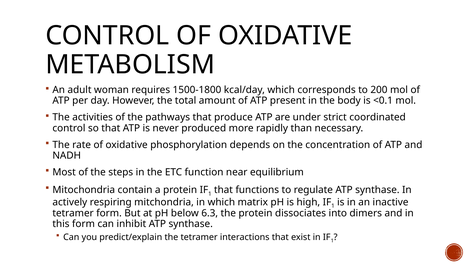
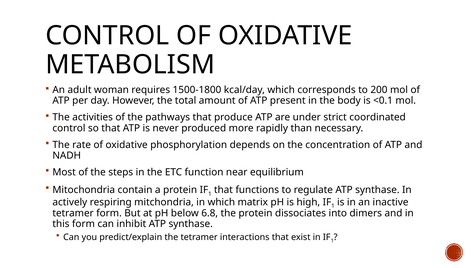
6.3: 6.3 -> 6.8
